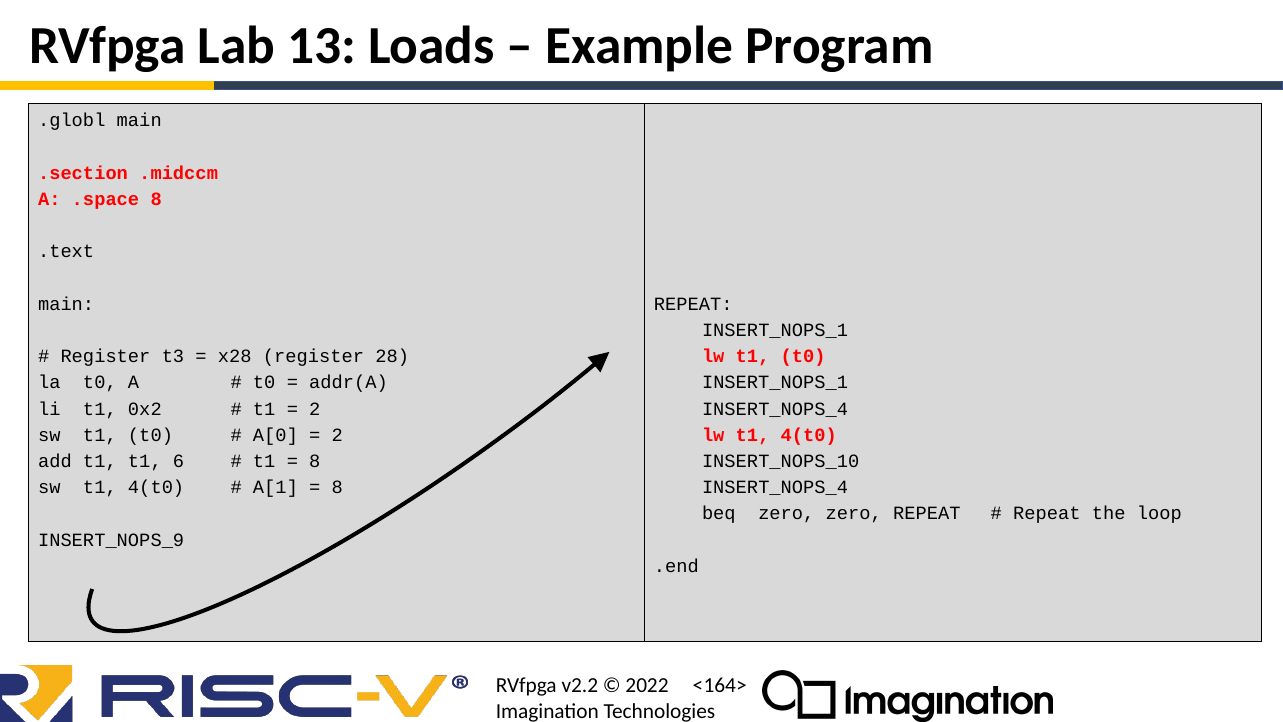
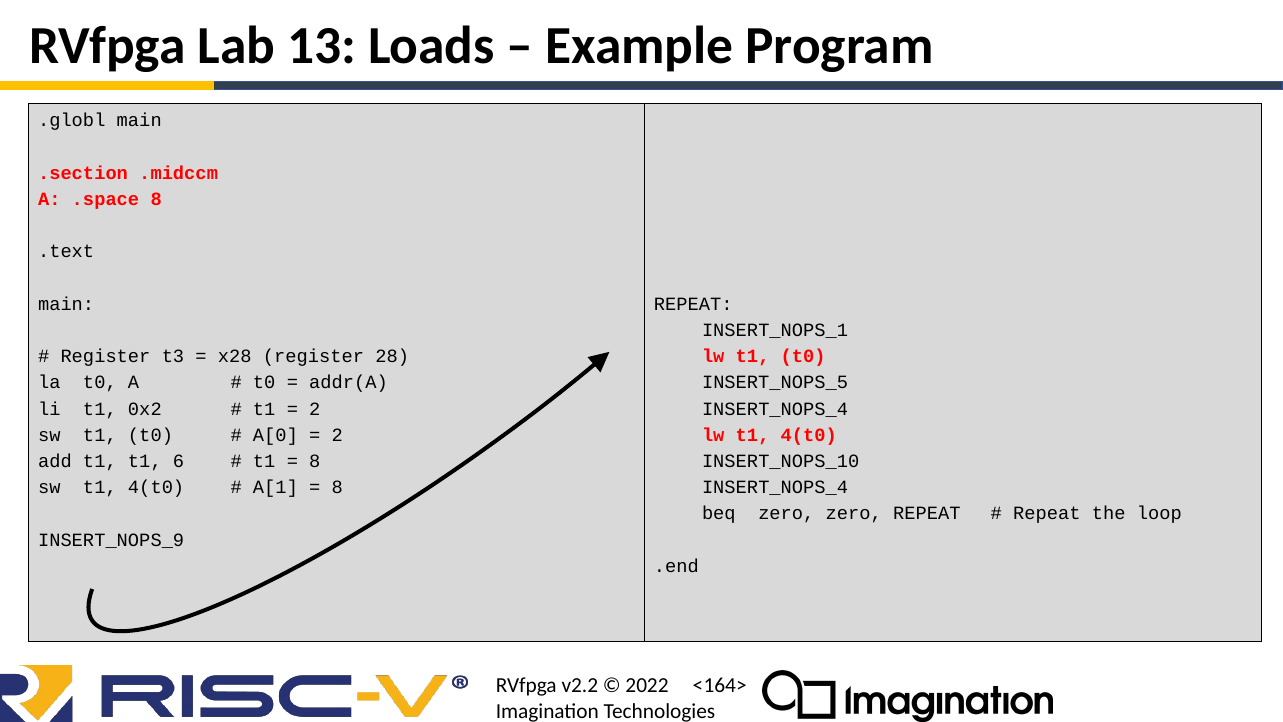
INSERT_NOPS_1 at (775, 382): INSERT_NOPS_1 -> INSERT_NOPS_5
